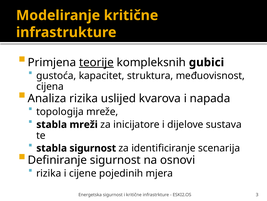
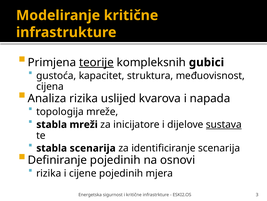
sustava underline: none -> present
stabla sigurnost: sigurnost -> scenarija
Definiranje sigurnost: sigurnost -> pojedinih
